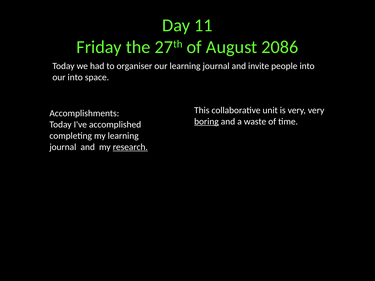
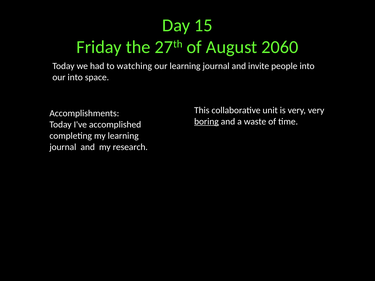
11: 11 -> 15
2086: 2086 -> 2060
organiser: organiser -> watching
research underline: present -> none
